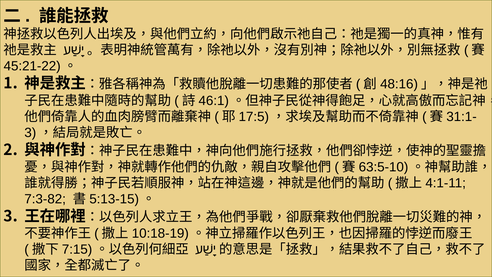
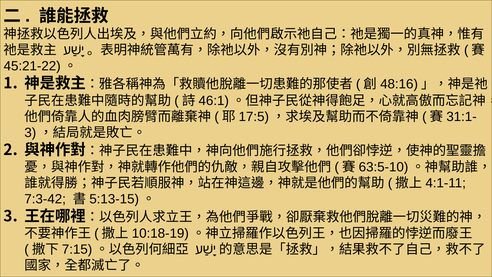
7:3-82: 7:3-82 -> 7:3-42
